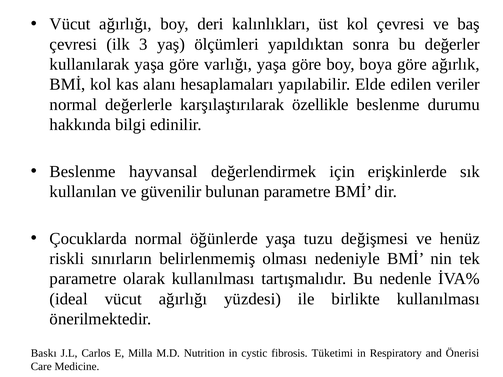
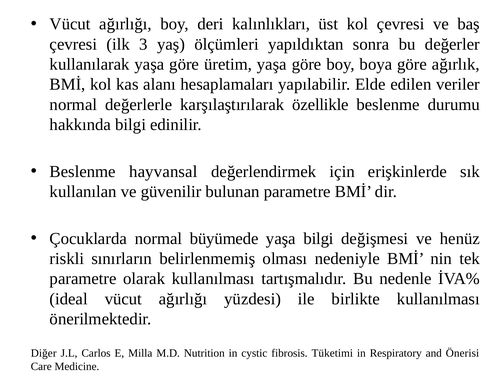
varlığı: varlığı -> üretim
öğünlerde: öğünlerde -> büyümede
yaşa tuzu: tuzu -> bilgi
Baskı: Baskı -> Diğer
